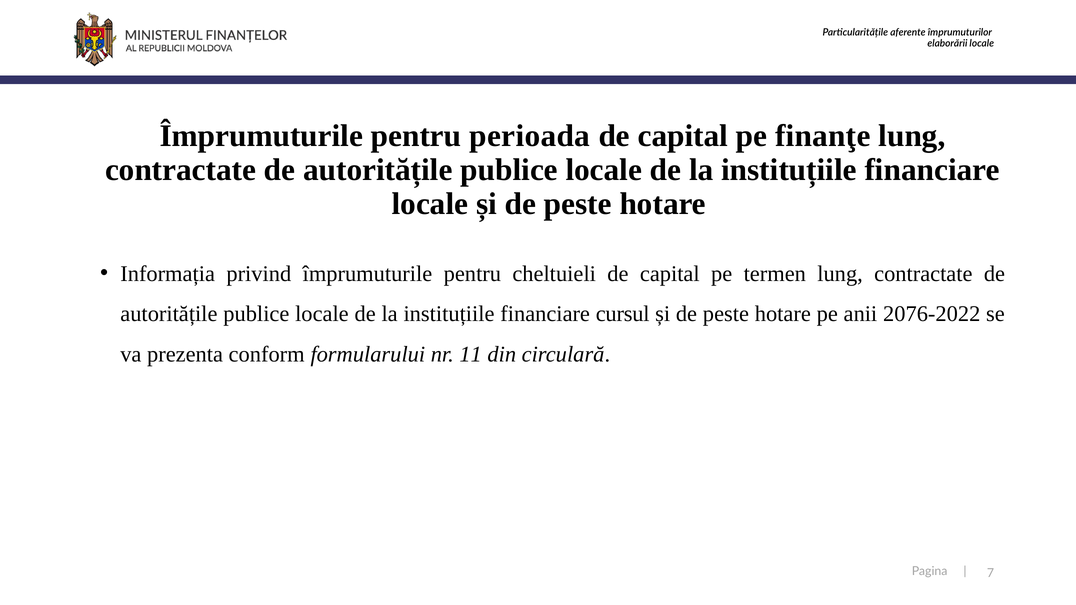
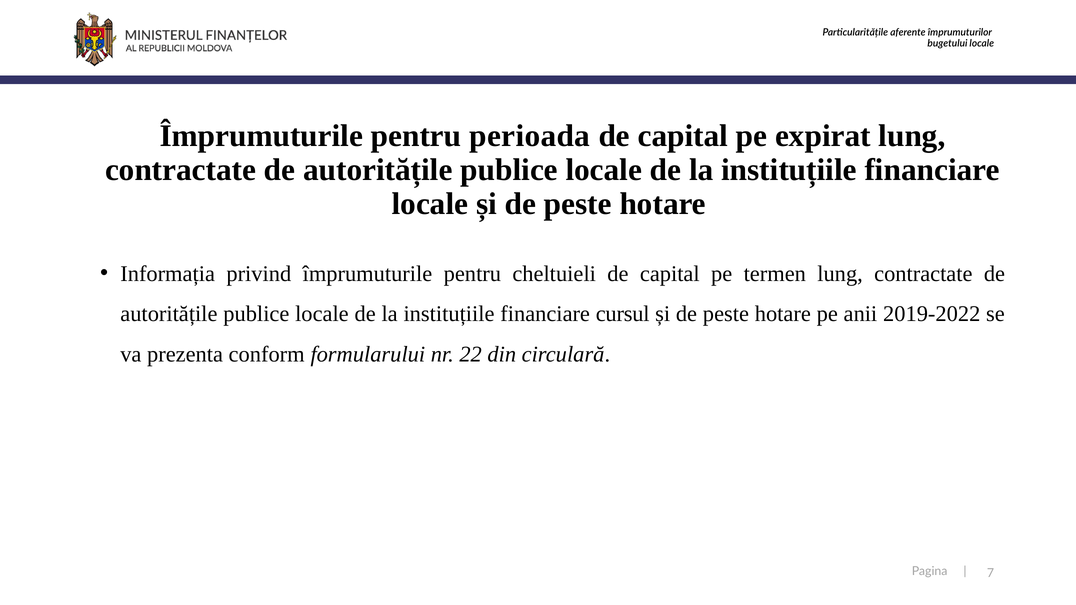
elaborării: elaborării -> bugetului
finanţe: finanţe -> expirat
2076-2022: 2076-2022 -> 2019-2022
11: 11 -> 22
